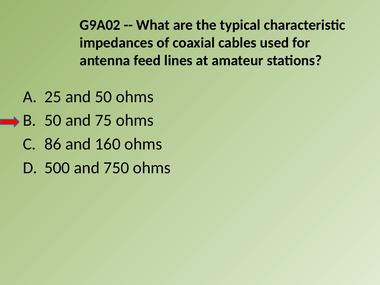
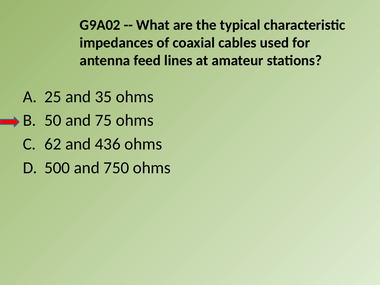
and 50: 50 -> 35
86: 86 -> 62
160: 160 -> 436
